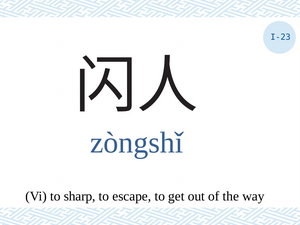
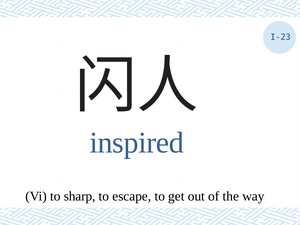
zòngshǐ: zòngshǐ -> inspired
